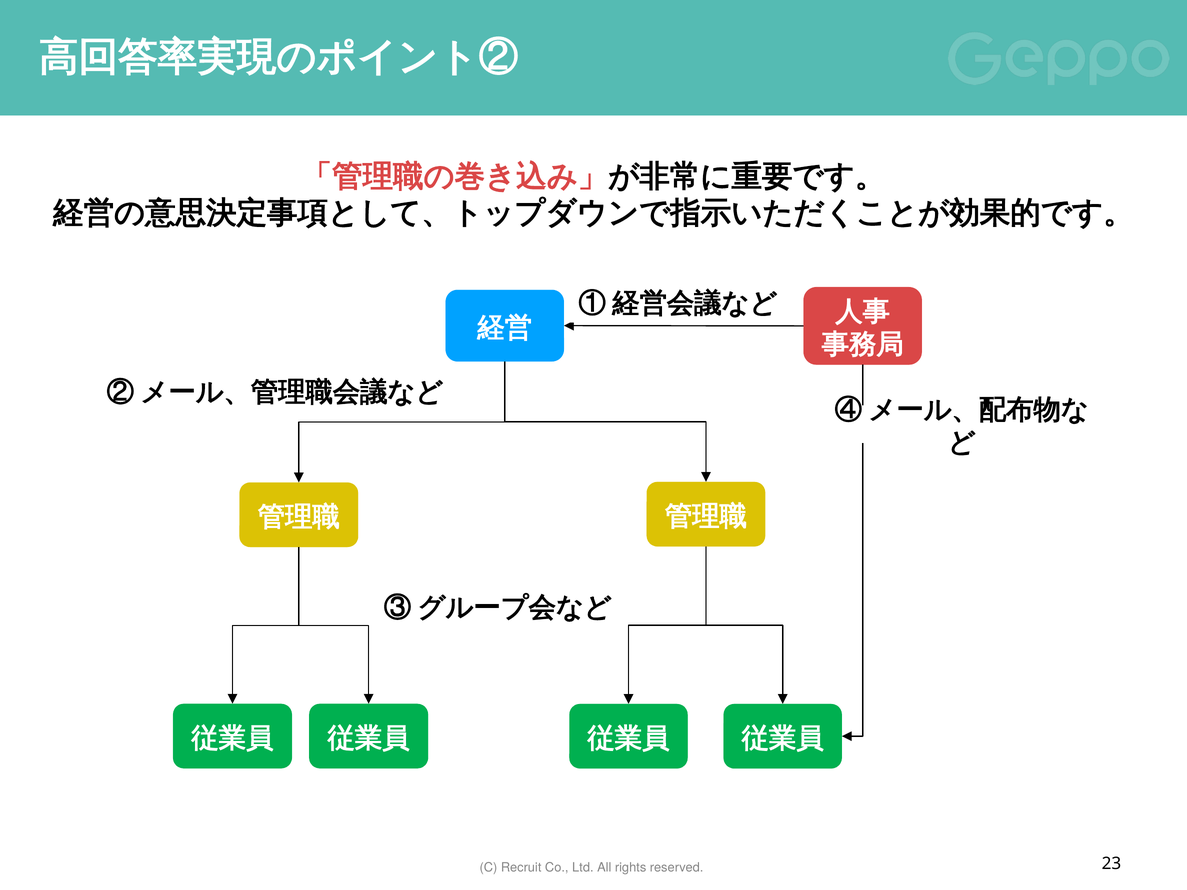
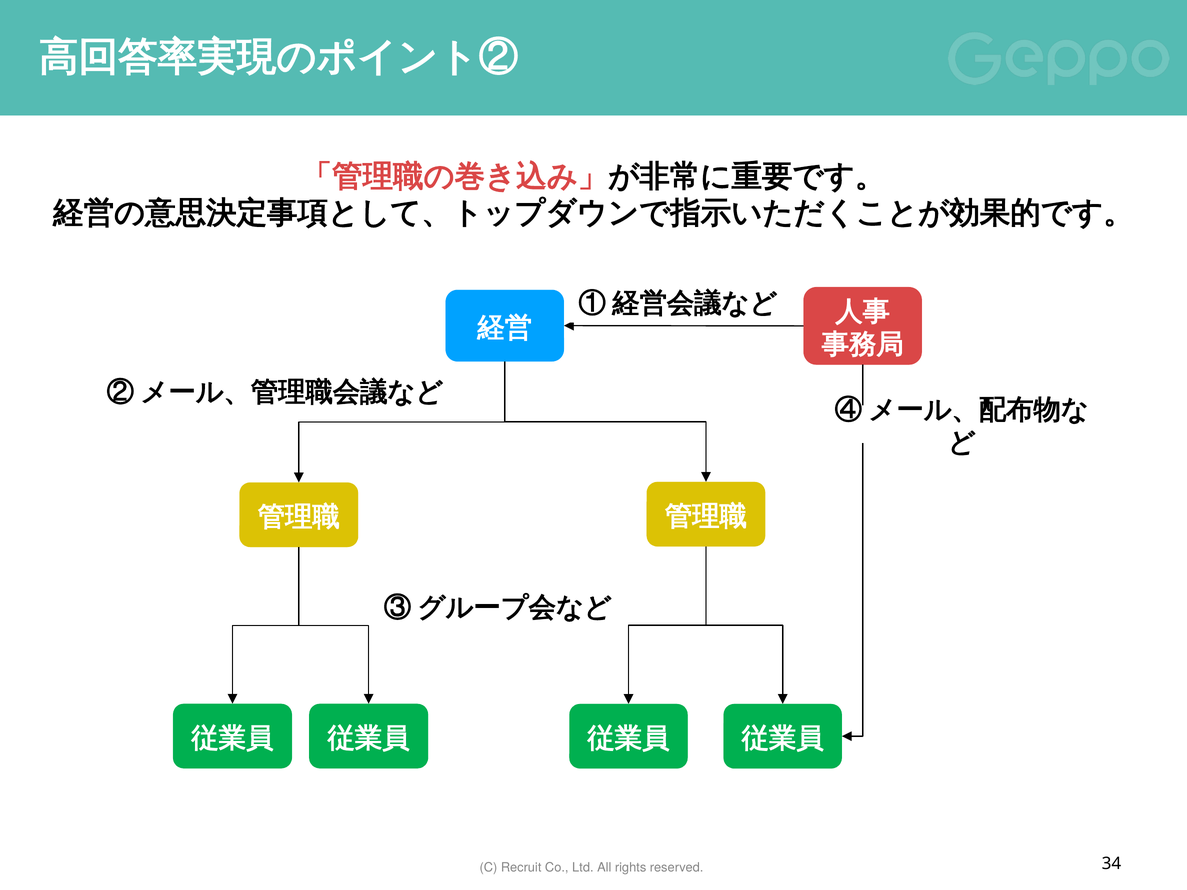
23: 23 -> 34
